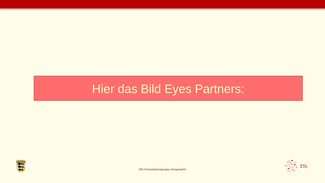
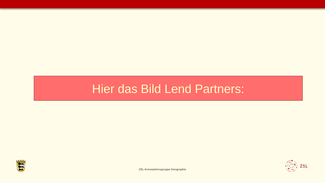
Eyes: Eyes -> Lend
